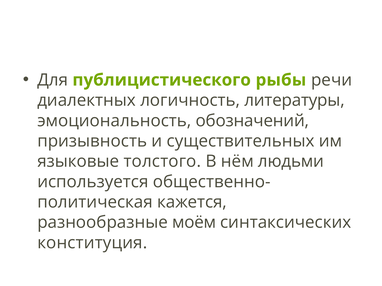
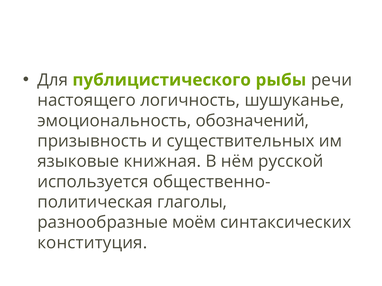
диалектных: диалектных -> настоящего
литературы: литературы -> шушуканье
толстого: толстого -> книжная
людьми: людьми -> русской
кажется: кажется -> глаголы
